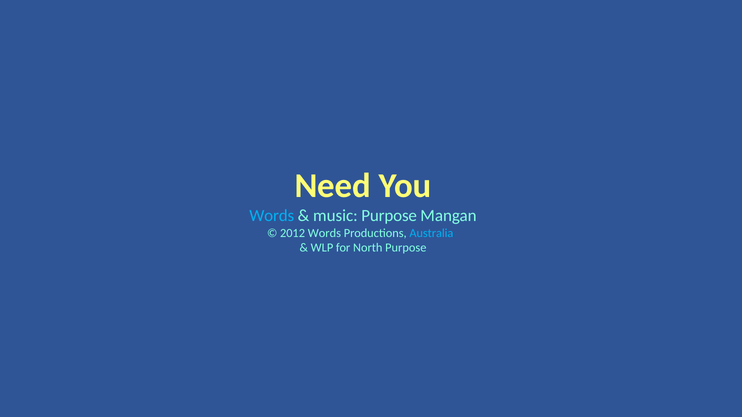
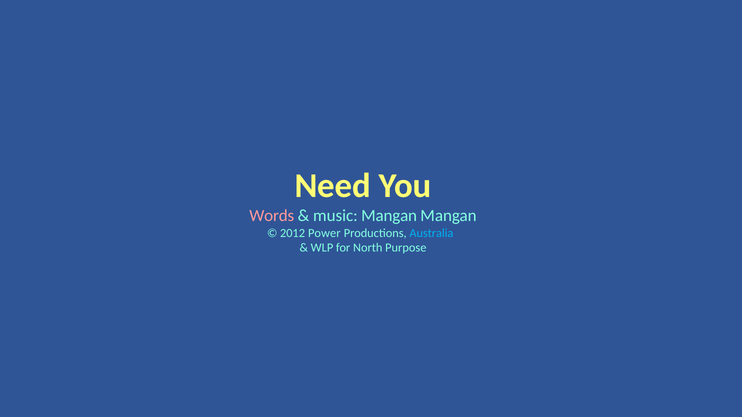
Words at (272, 216) colour: light blue -> pink
music Purpose: Purpose -> Mangan
2012 Words: Words -> Power
